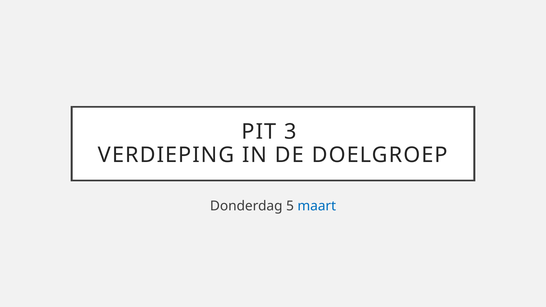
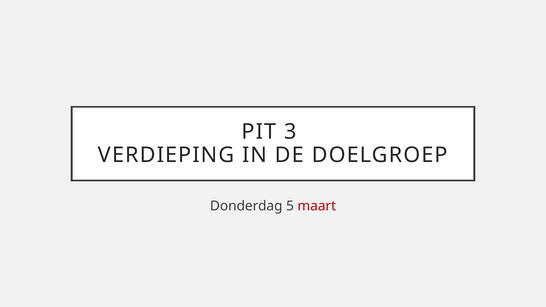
maart colour: blue -> red
